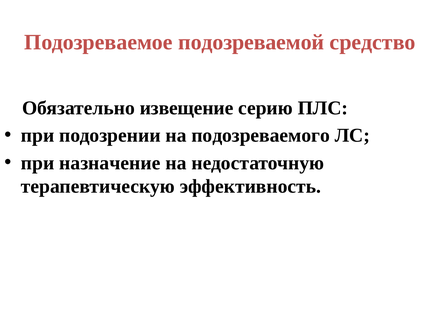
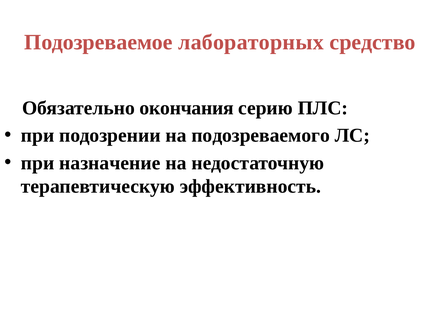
подозреваемой: подозреваемой -> лабораторных
извещение: извещение -> окончания
